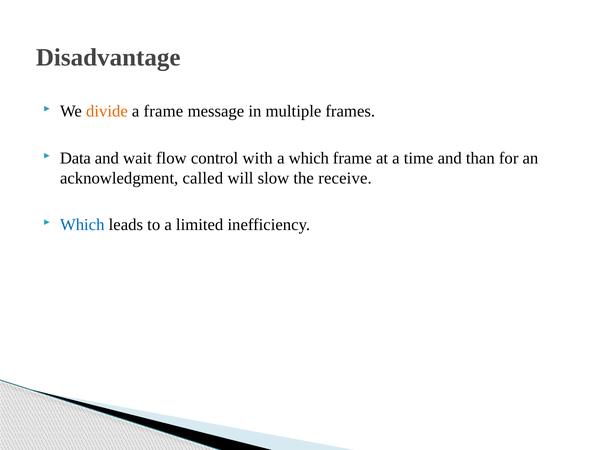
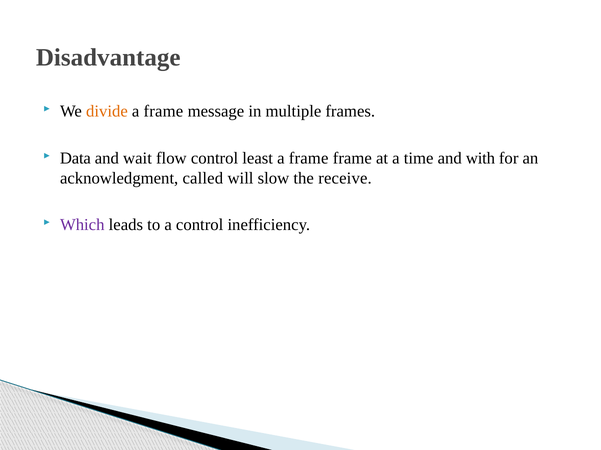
with: with -> least
which at (309, 158): which -> frame
than: than -> with
Which at (82, 225) colour: blue -> purple
a limited: limited -> control
